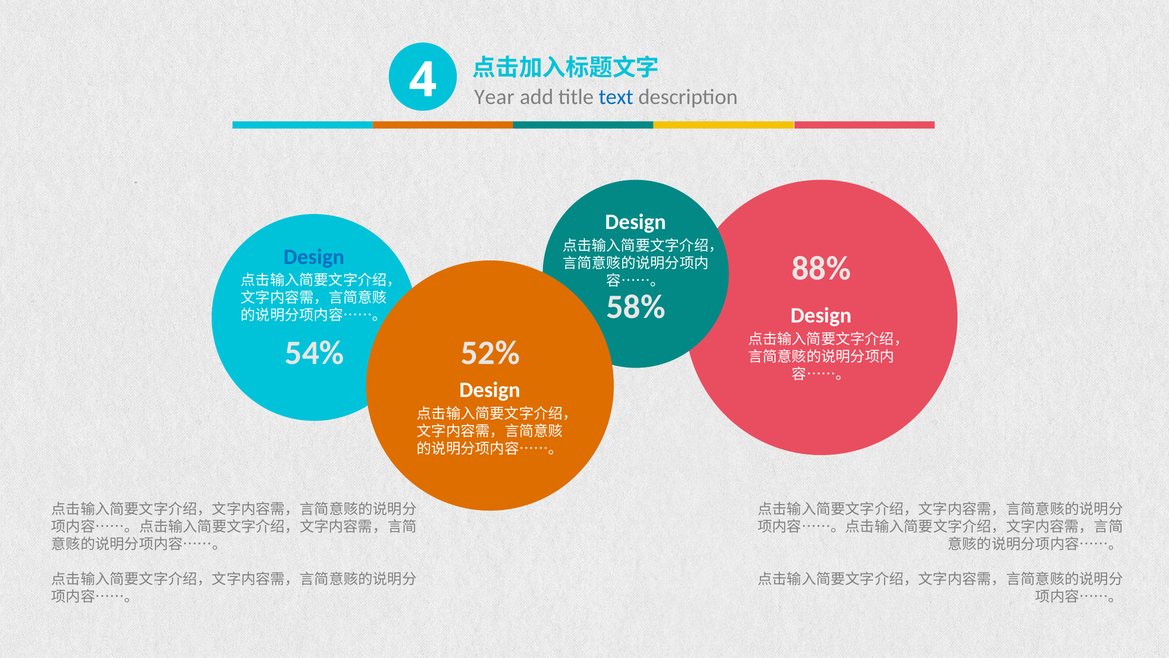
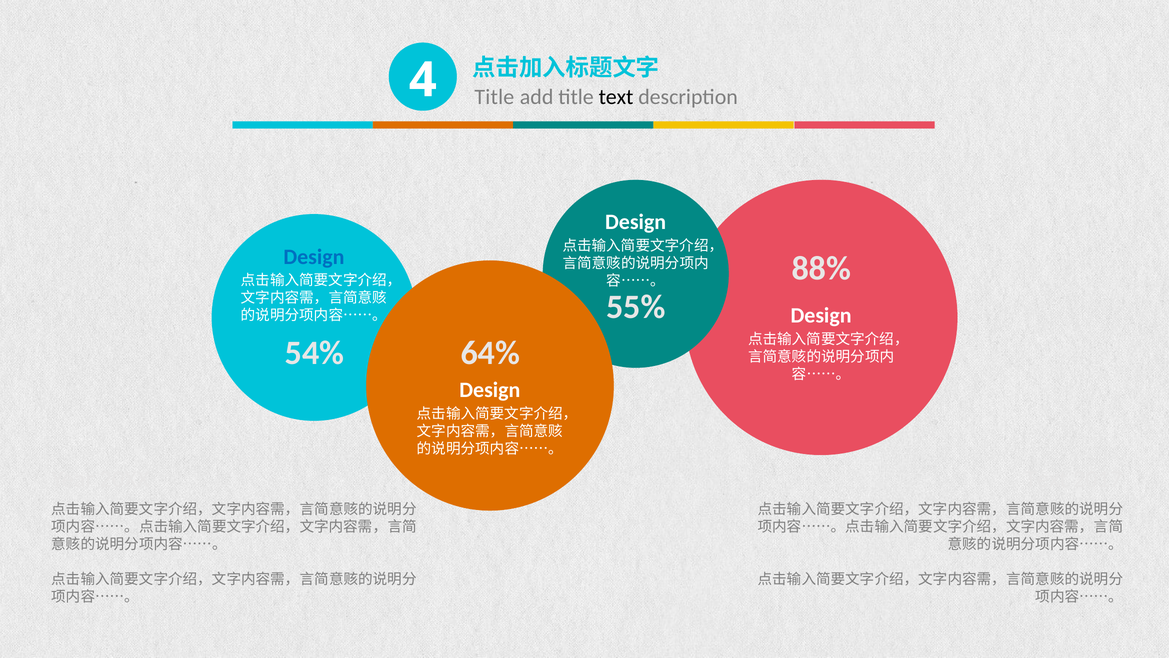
Year at (494, 97): Year -> Title
text at (616, 97) colour: blue -> black
58%: 58% -> 55%
52%: 52% -> 64%
